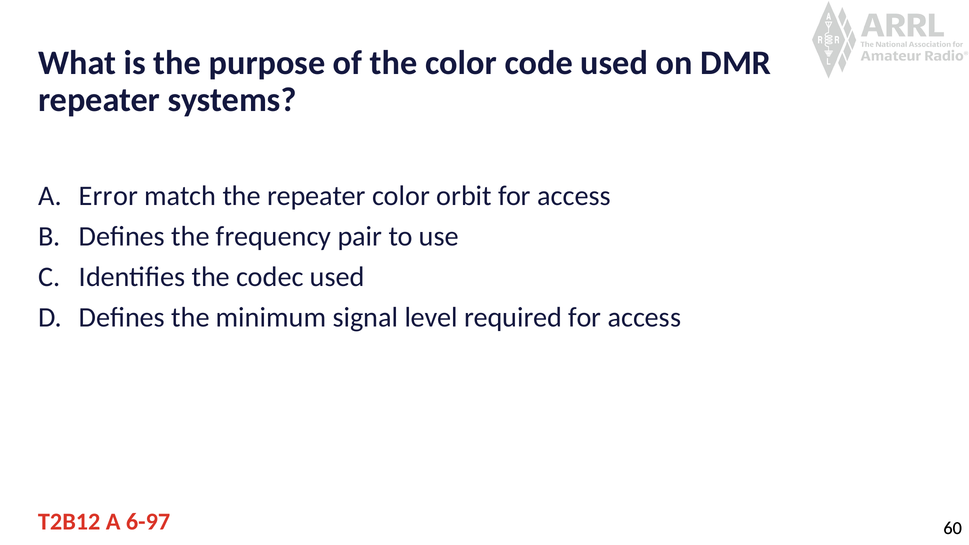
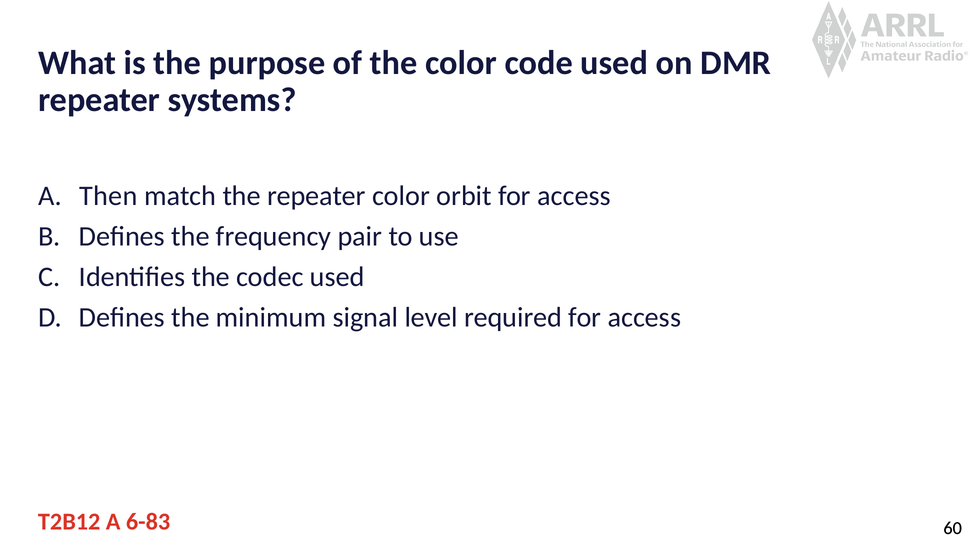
Error: Error -> Then
6-97: 6-97 -> 6-83
